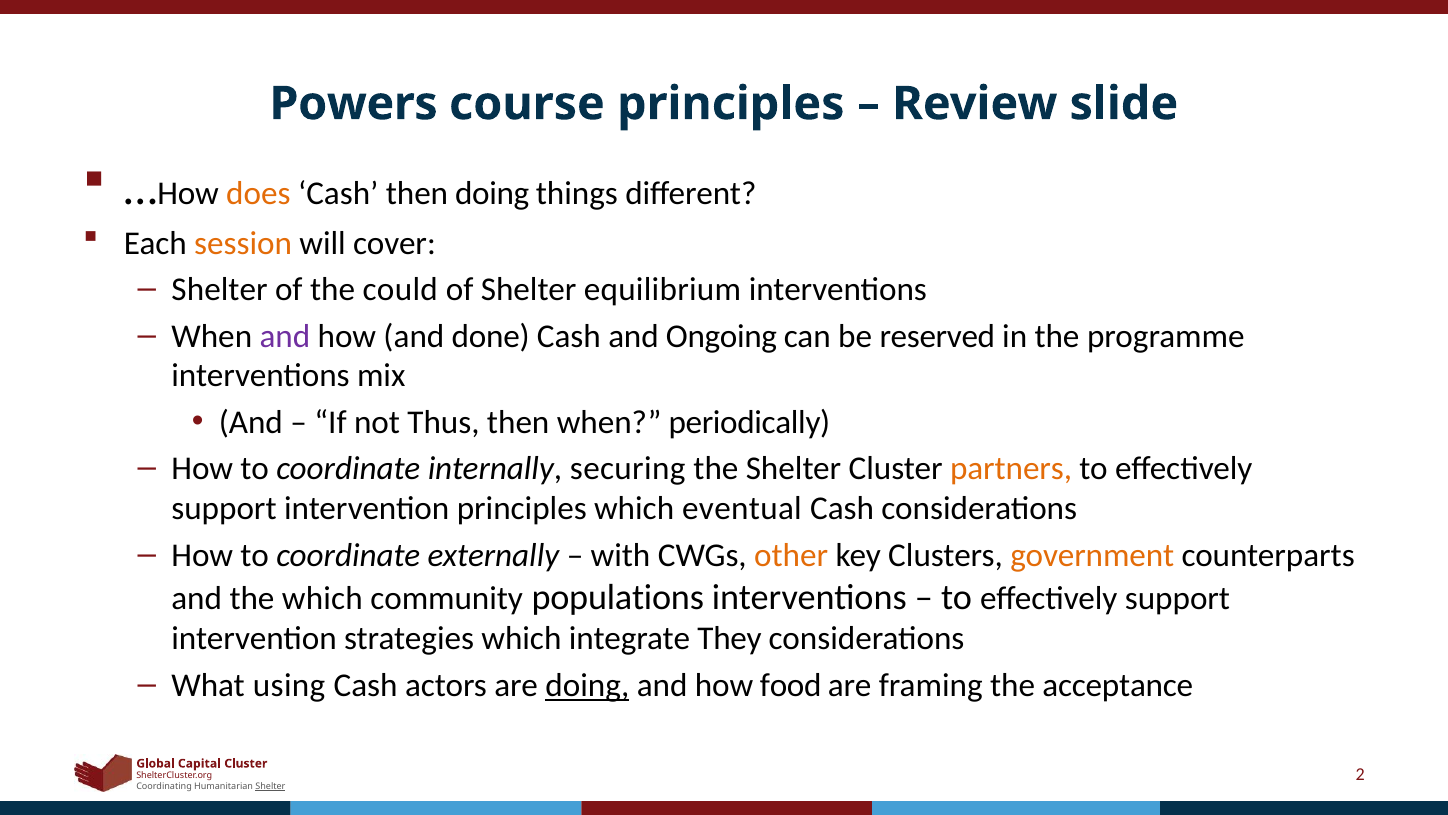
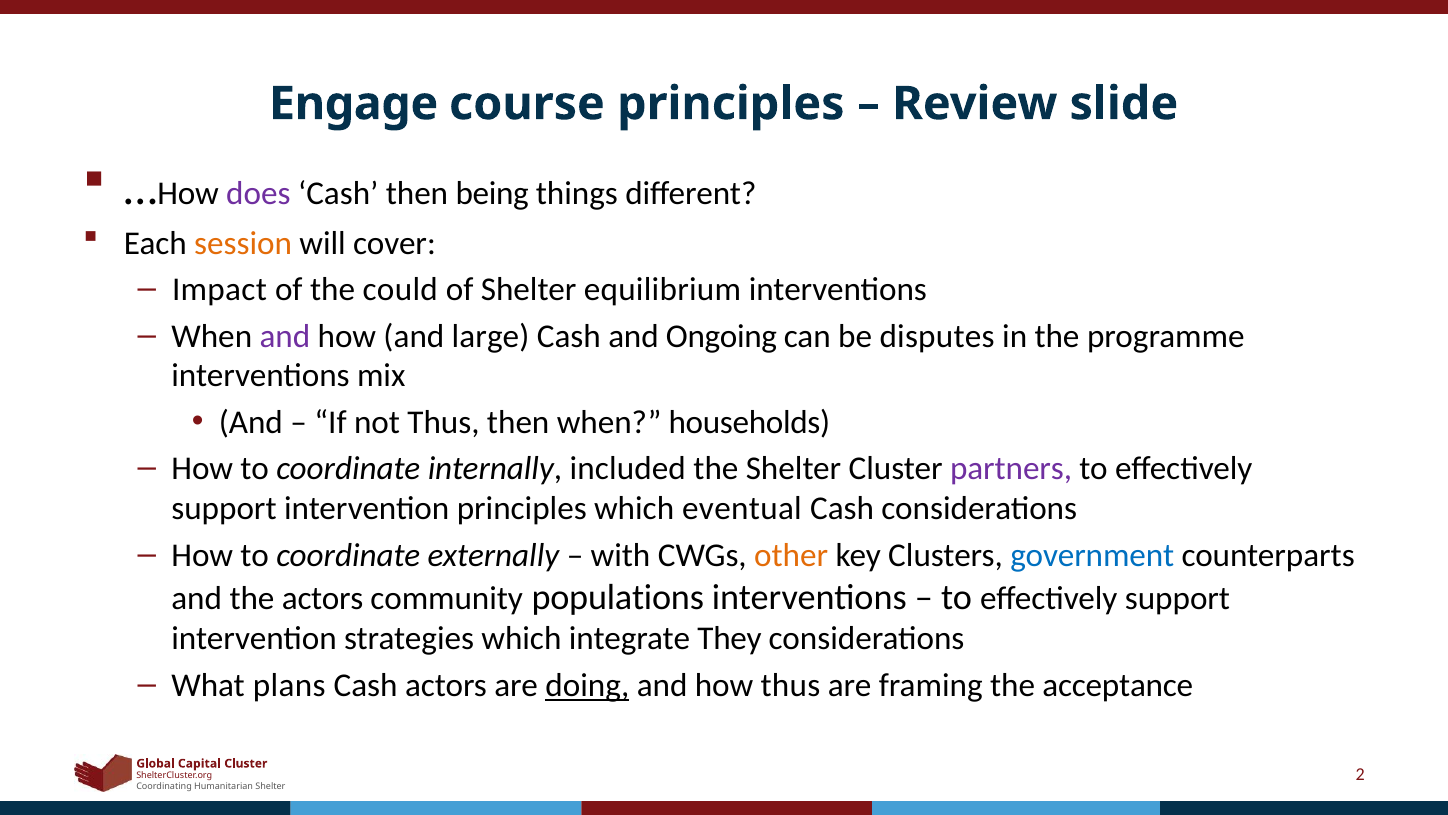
Powers: Powers -> Engage
does colour: orange -> purple
then doing: doing -> being
Shelter at (220, 289): Shelter -> Impact
done: done -> large
reserved: reserved -> disputes
periodically: periodically -> households
securing: securing -> included
partners colour: orange -> purple
government colour: orange -> blue
the which: which -> actors
using: using -> plans
how food: food -> thus
Shelter at (270, 786) underline: present -> none
